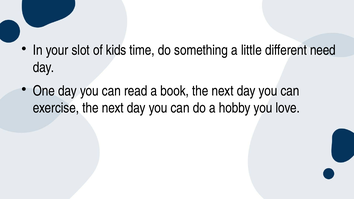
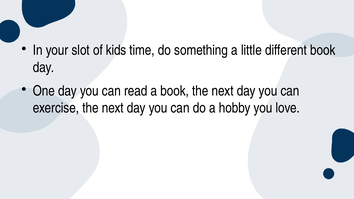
different need: need -> book
